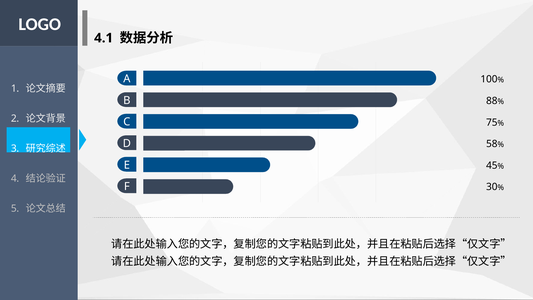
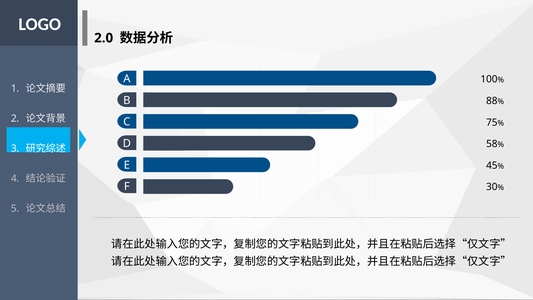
4.1: 4.1 -> 2.0
